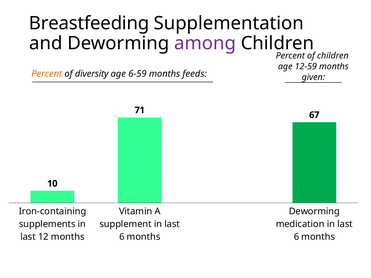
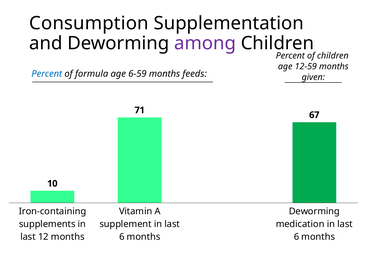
Breastfeeding: Breastfeeding -> Consumption
Percent at (47, 74) colour: orange -> blue
diversity: diversity -> formula
